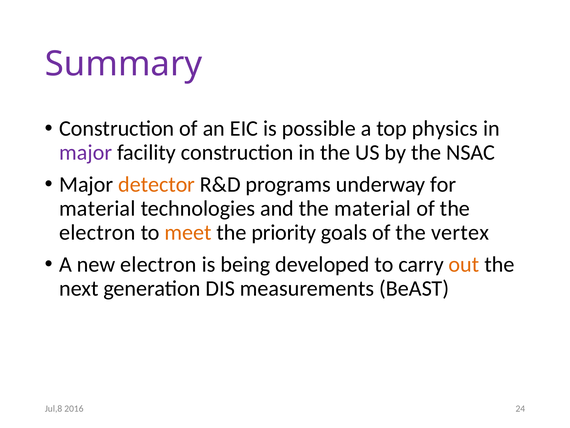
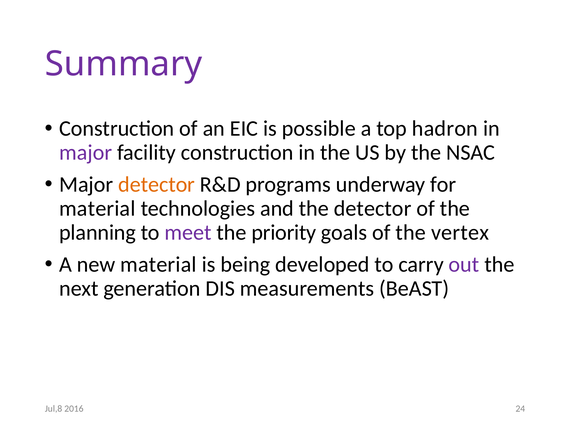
physics: physics -> hadron
the material: material -> detector
electron at (97, 232): electron -> planning
meet colour: orange -> purple
new electron: electron -> material
out colour: orange -> purple
